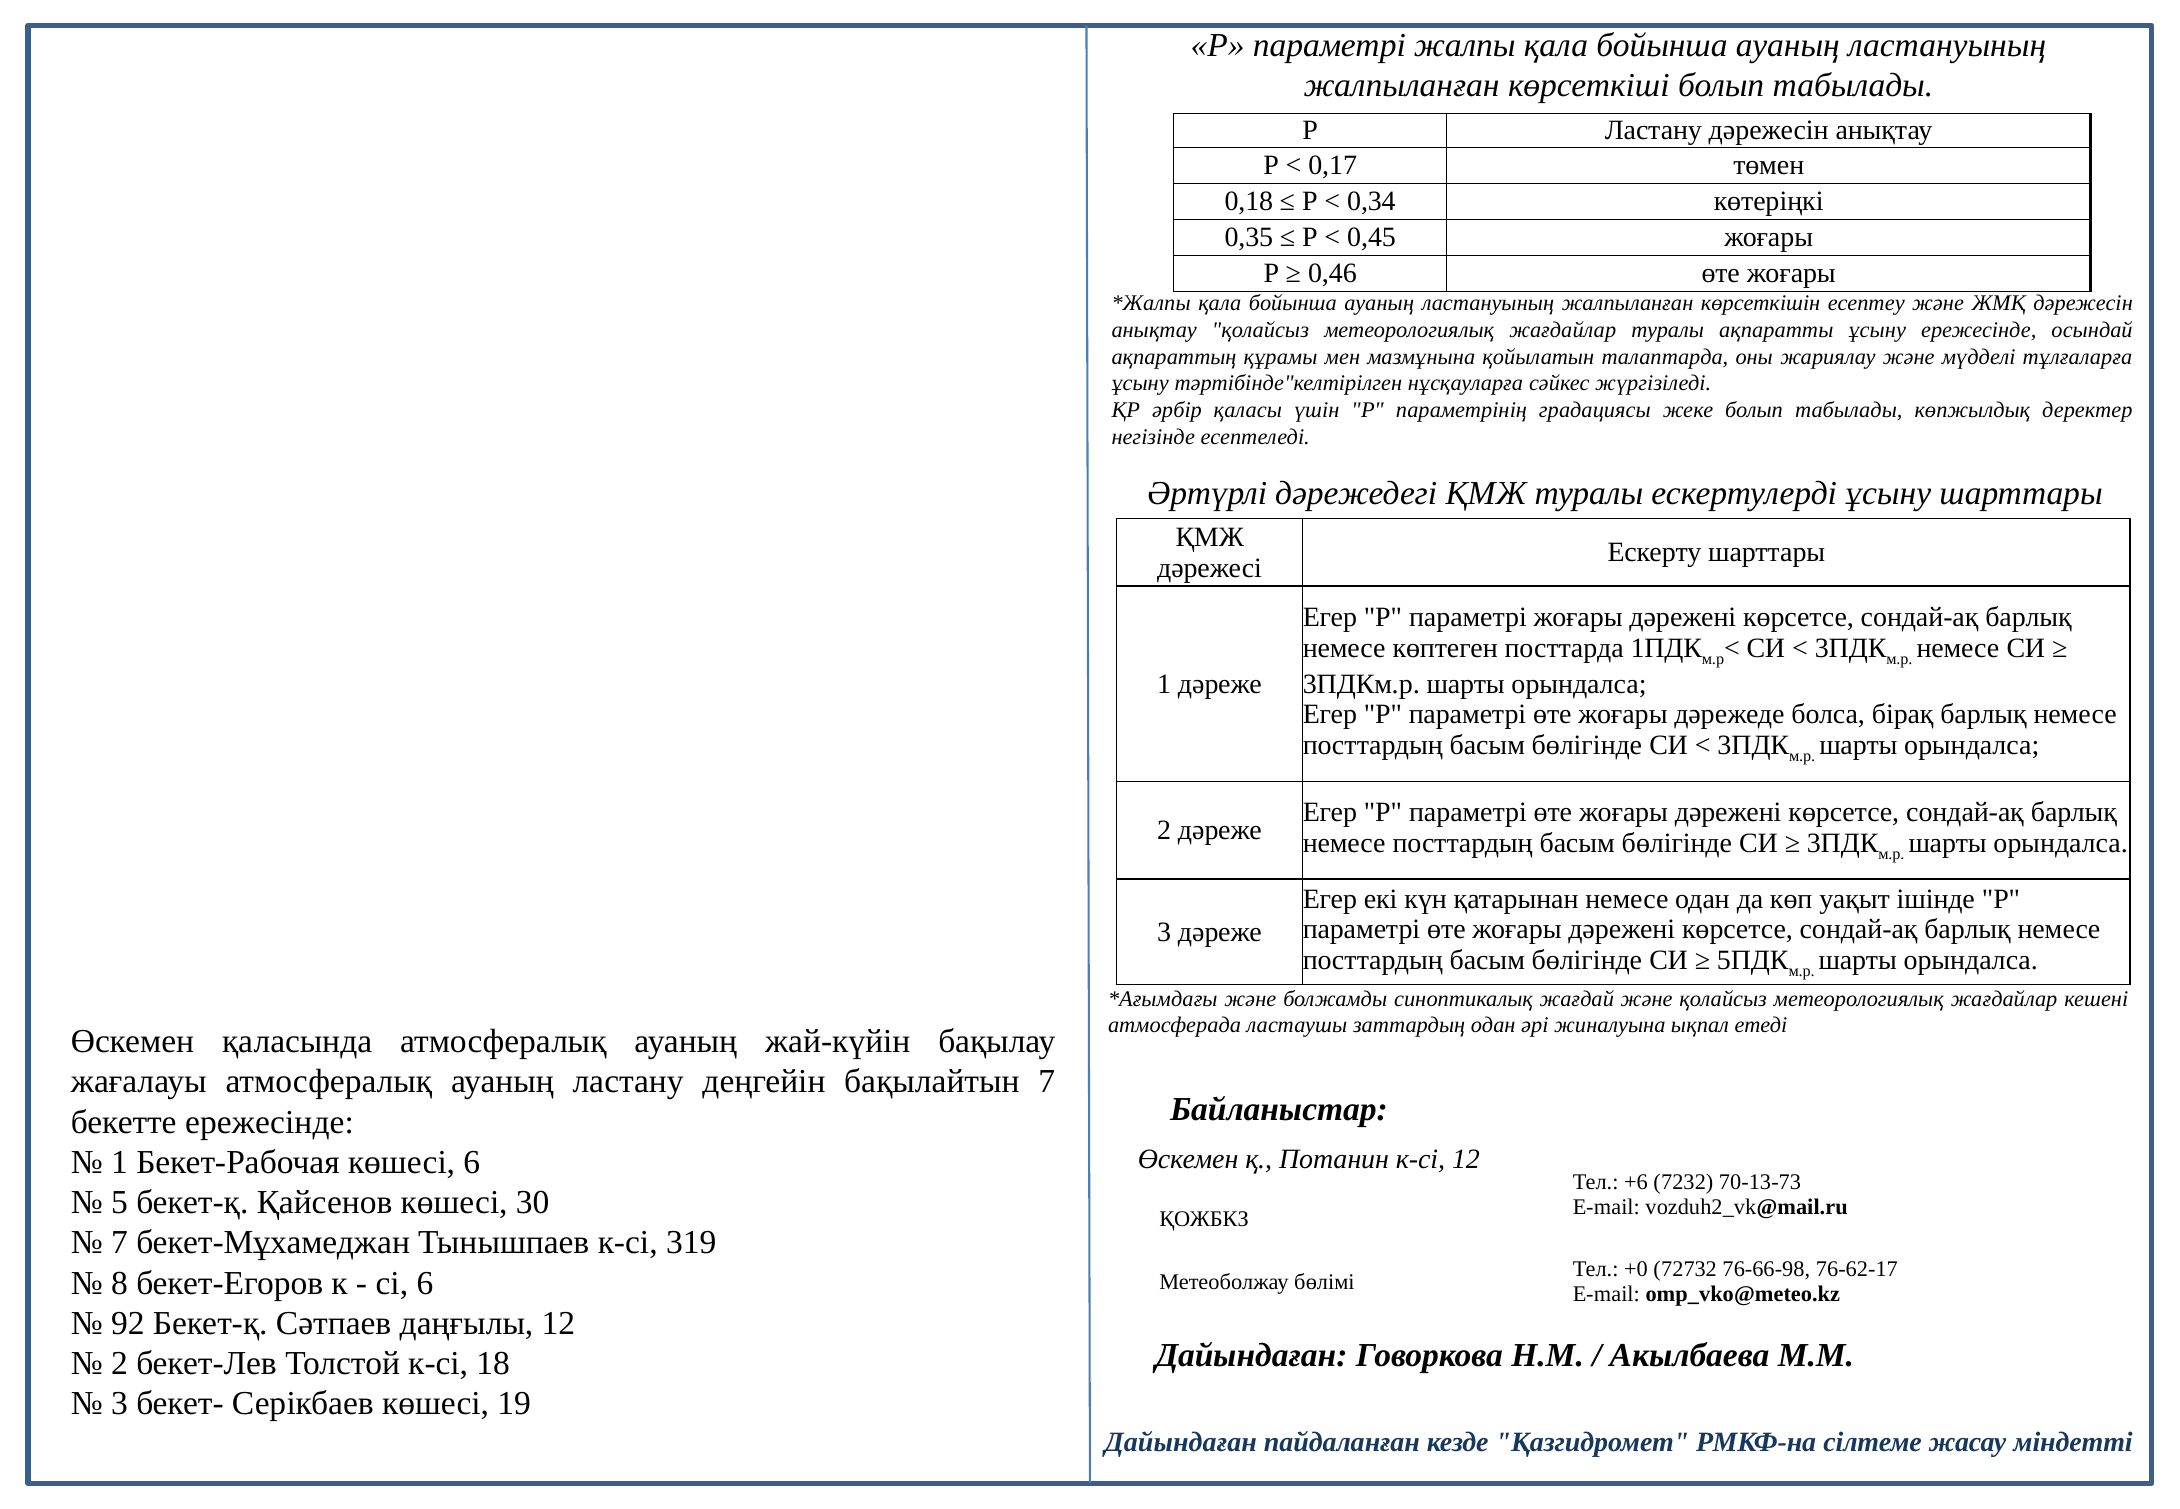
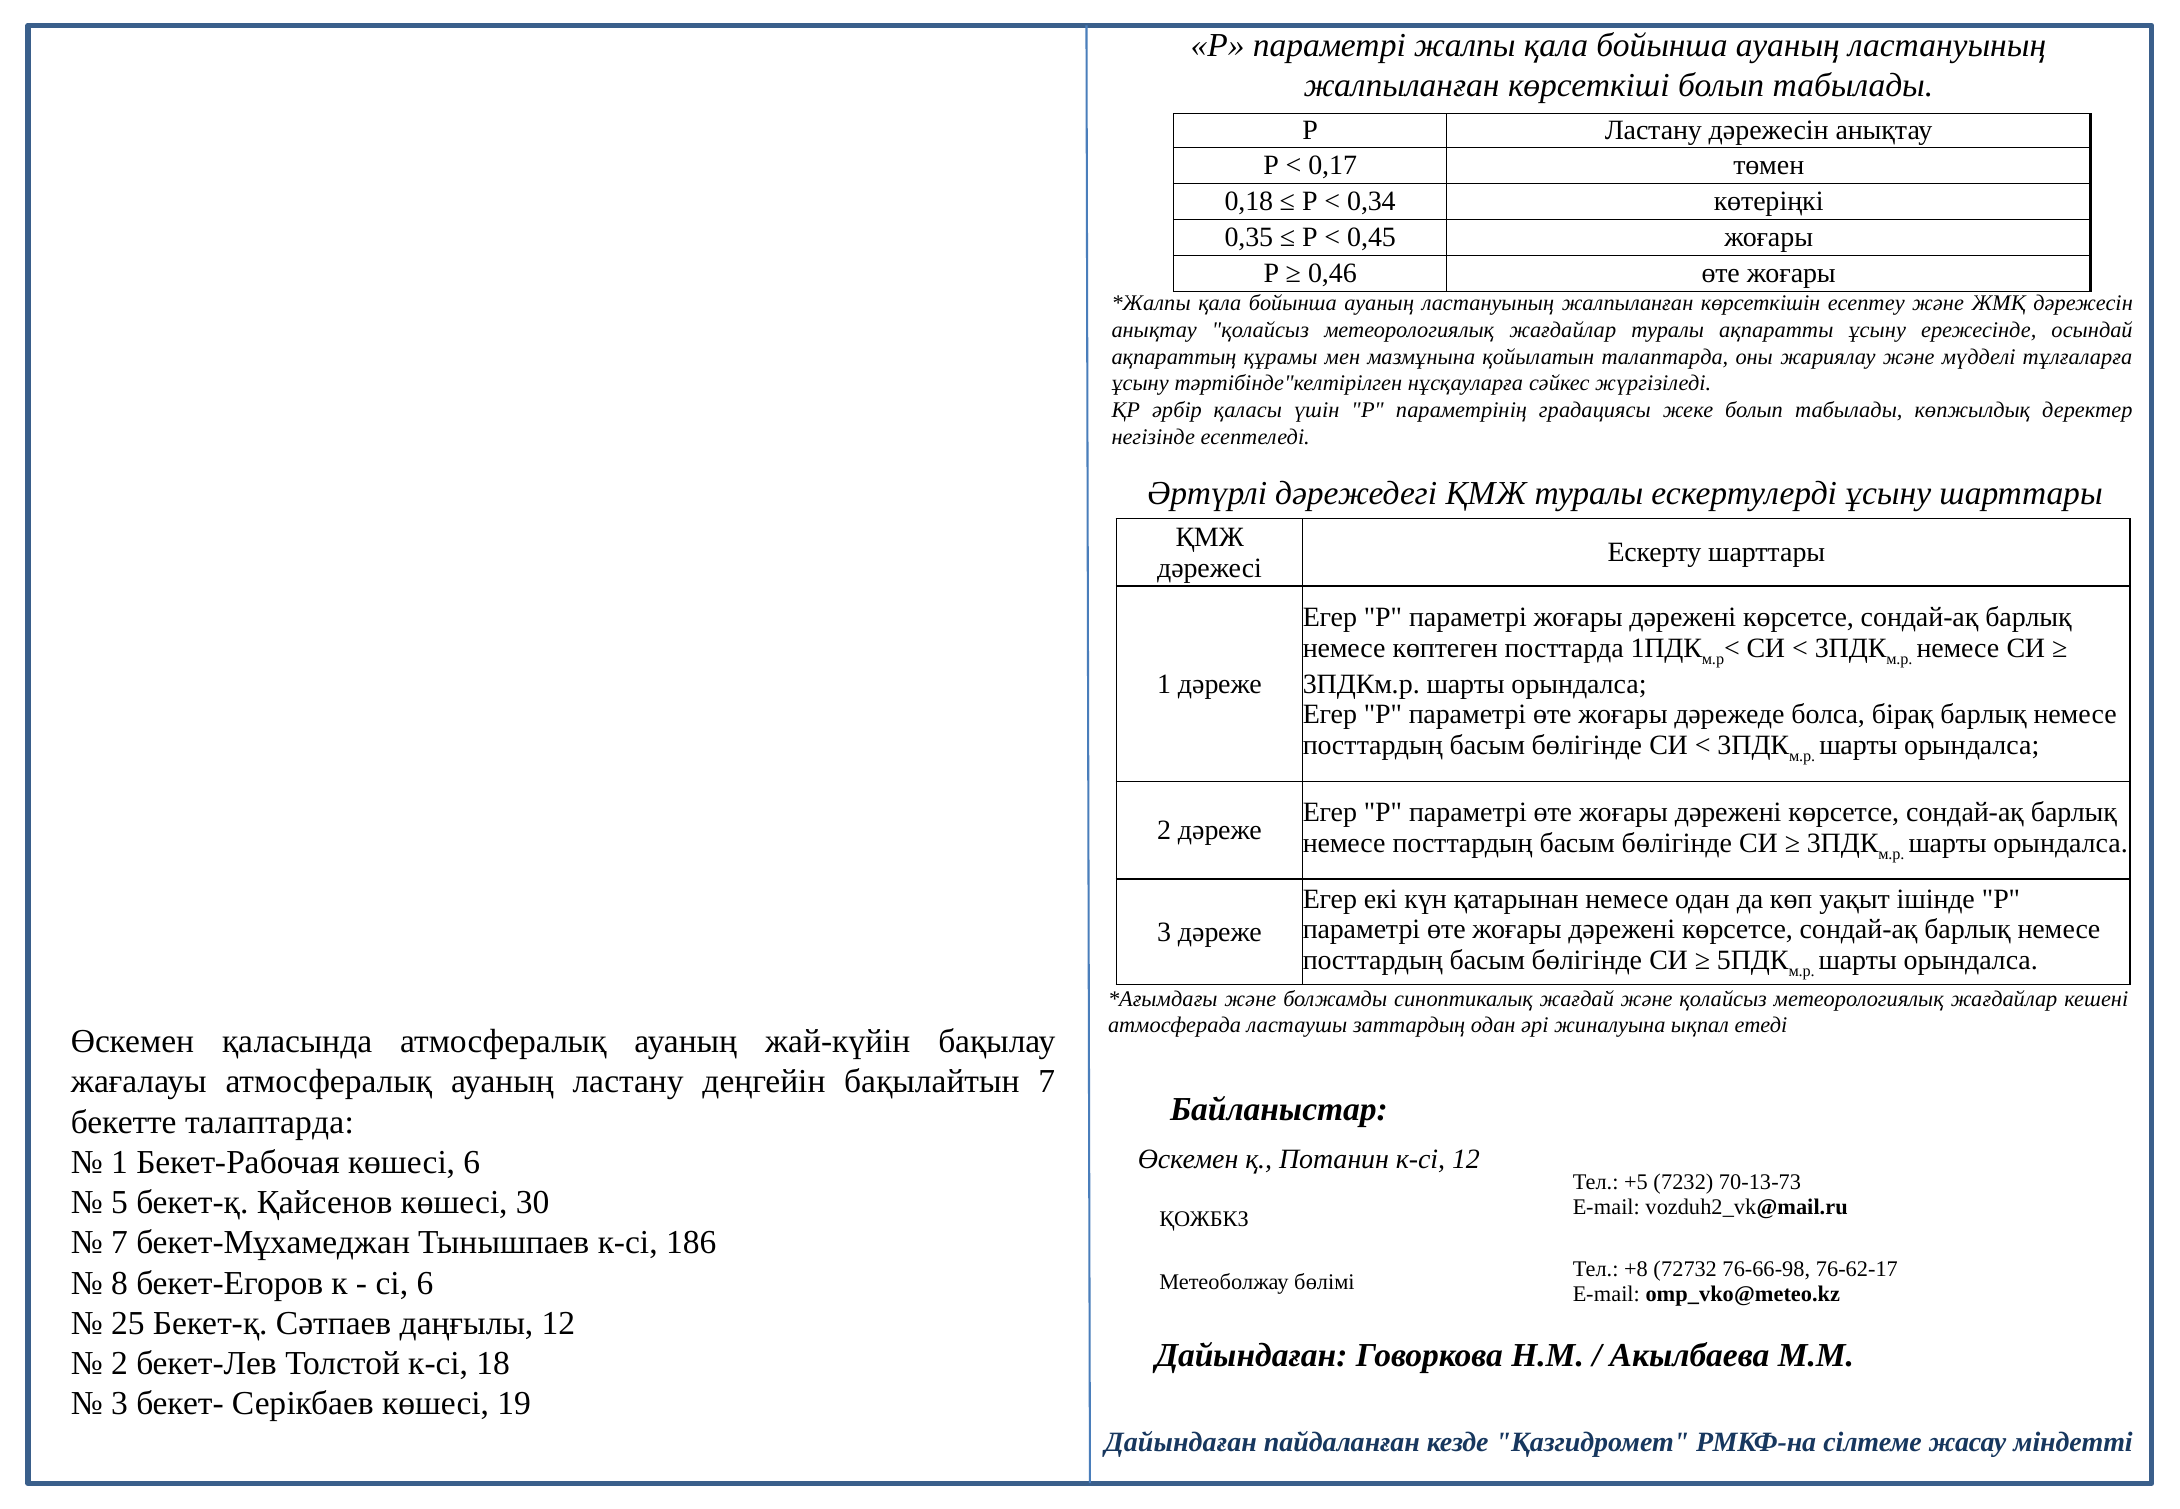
бекетте ережесінде: ережесінде -> талаптарда
+6: +6 -> +5
319: 319 -> 186
+0: +0 -> +8
92: 92 -> 25
